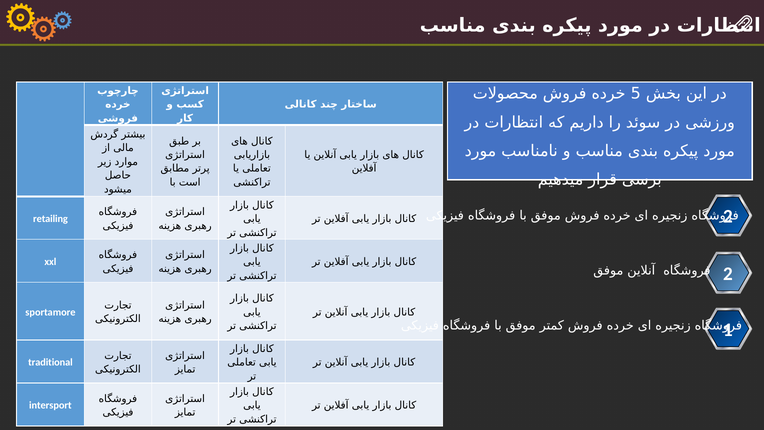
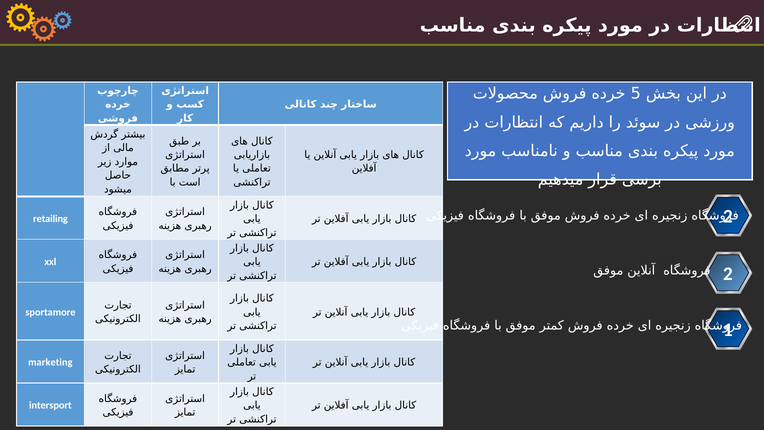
traditional: traditional -> marketing
